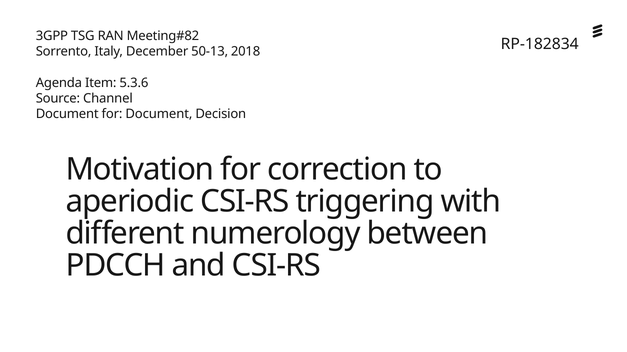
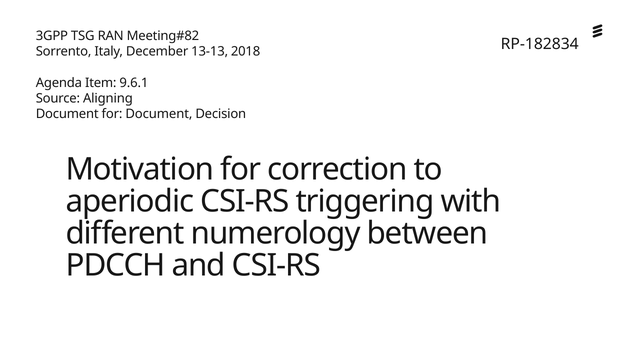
50-13: 50-13 -> 13-13
5.3.6: 5.3.6 -> 9.6.1
Channel: Channel -> Aligning
